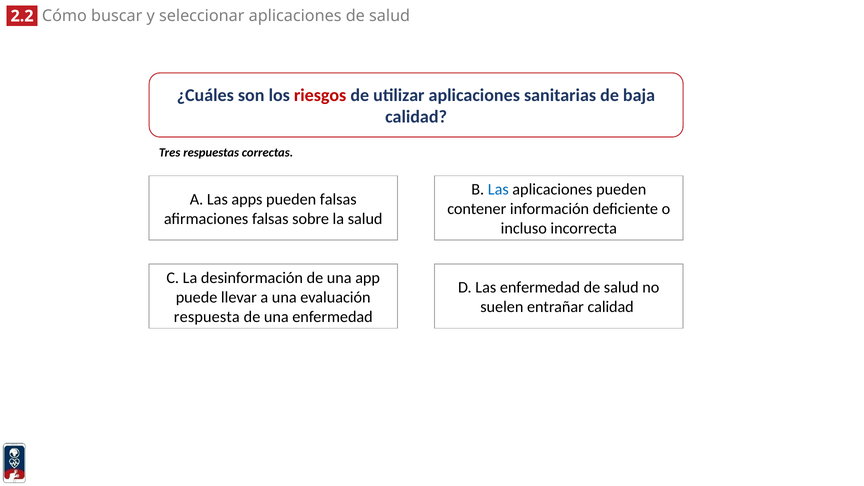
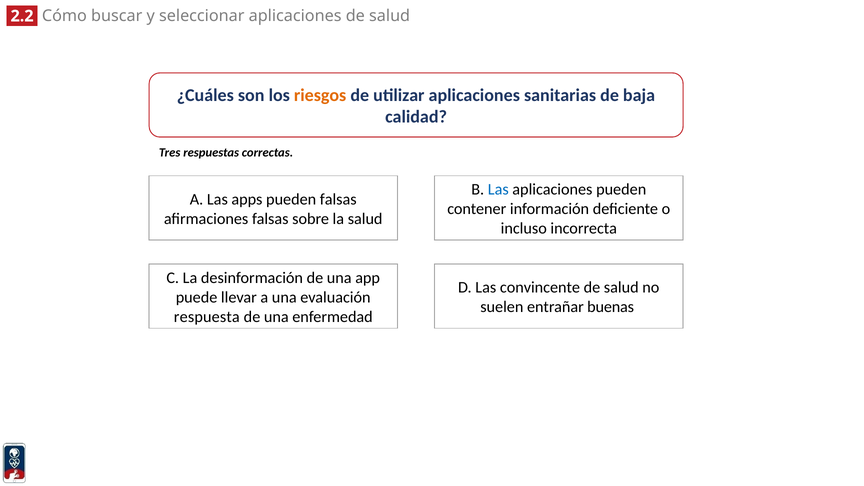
riesgos colour: red -> orange
Las enfermedad: enfermedad -> convincente
entrañar calidad: calidad -> buenas
